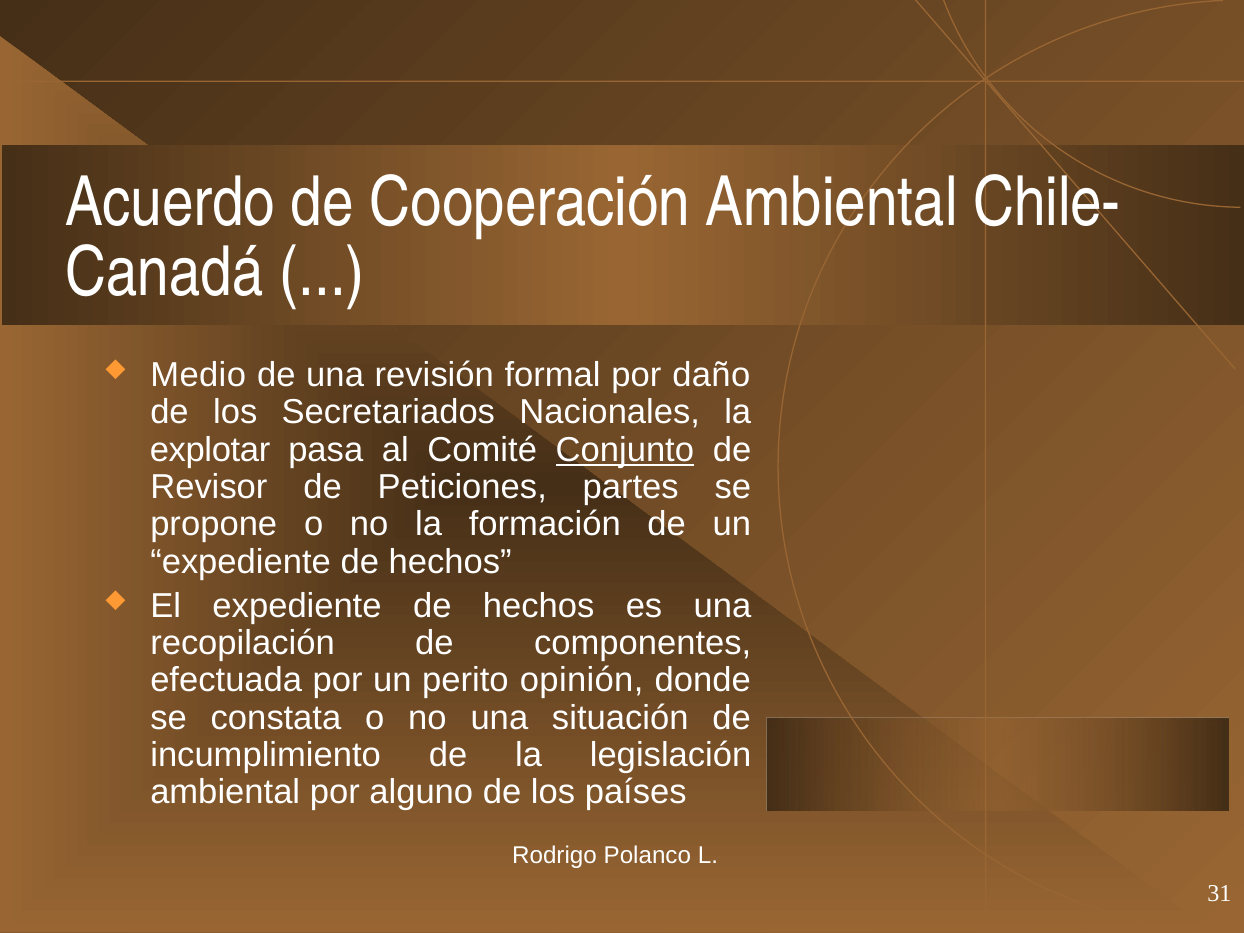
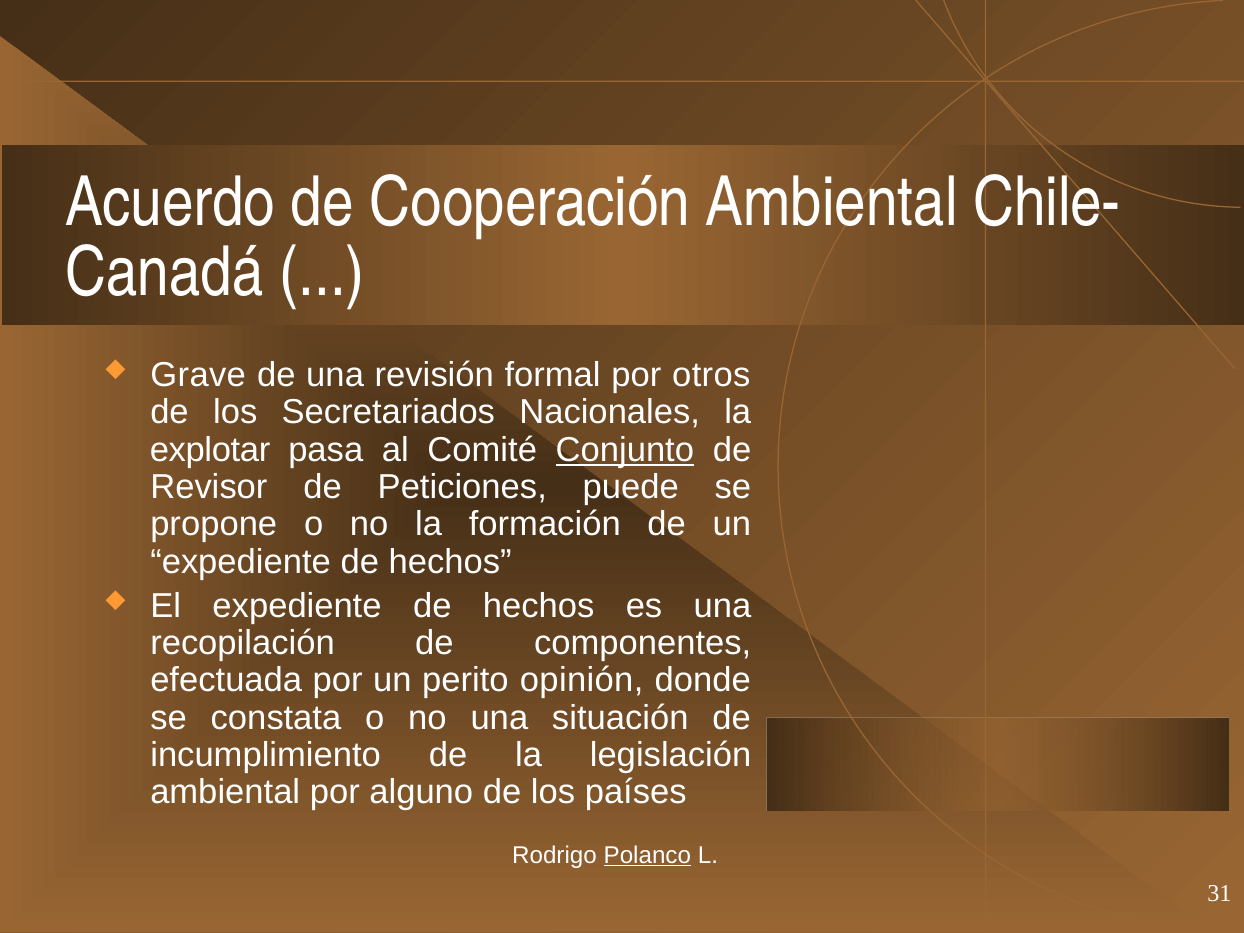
Medio: Medio -> Grave
daño: daño -> otros
partes: partes -> puede
Polanco underline: none -> present
